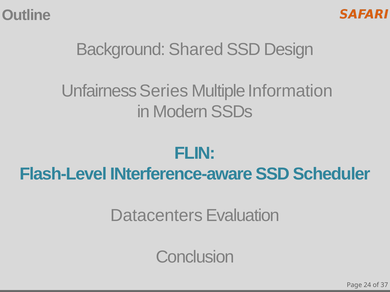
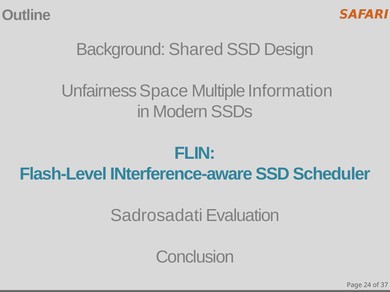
Series: Series -> Space
Datacenters: Datacenters -> Sadrosadati
